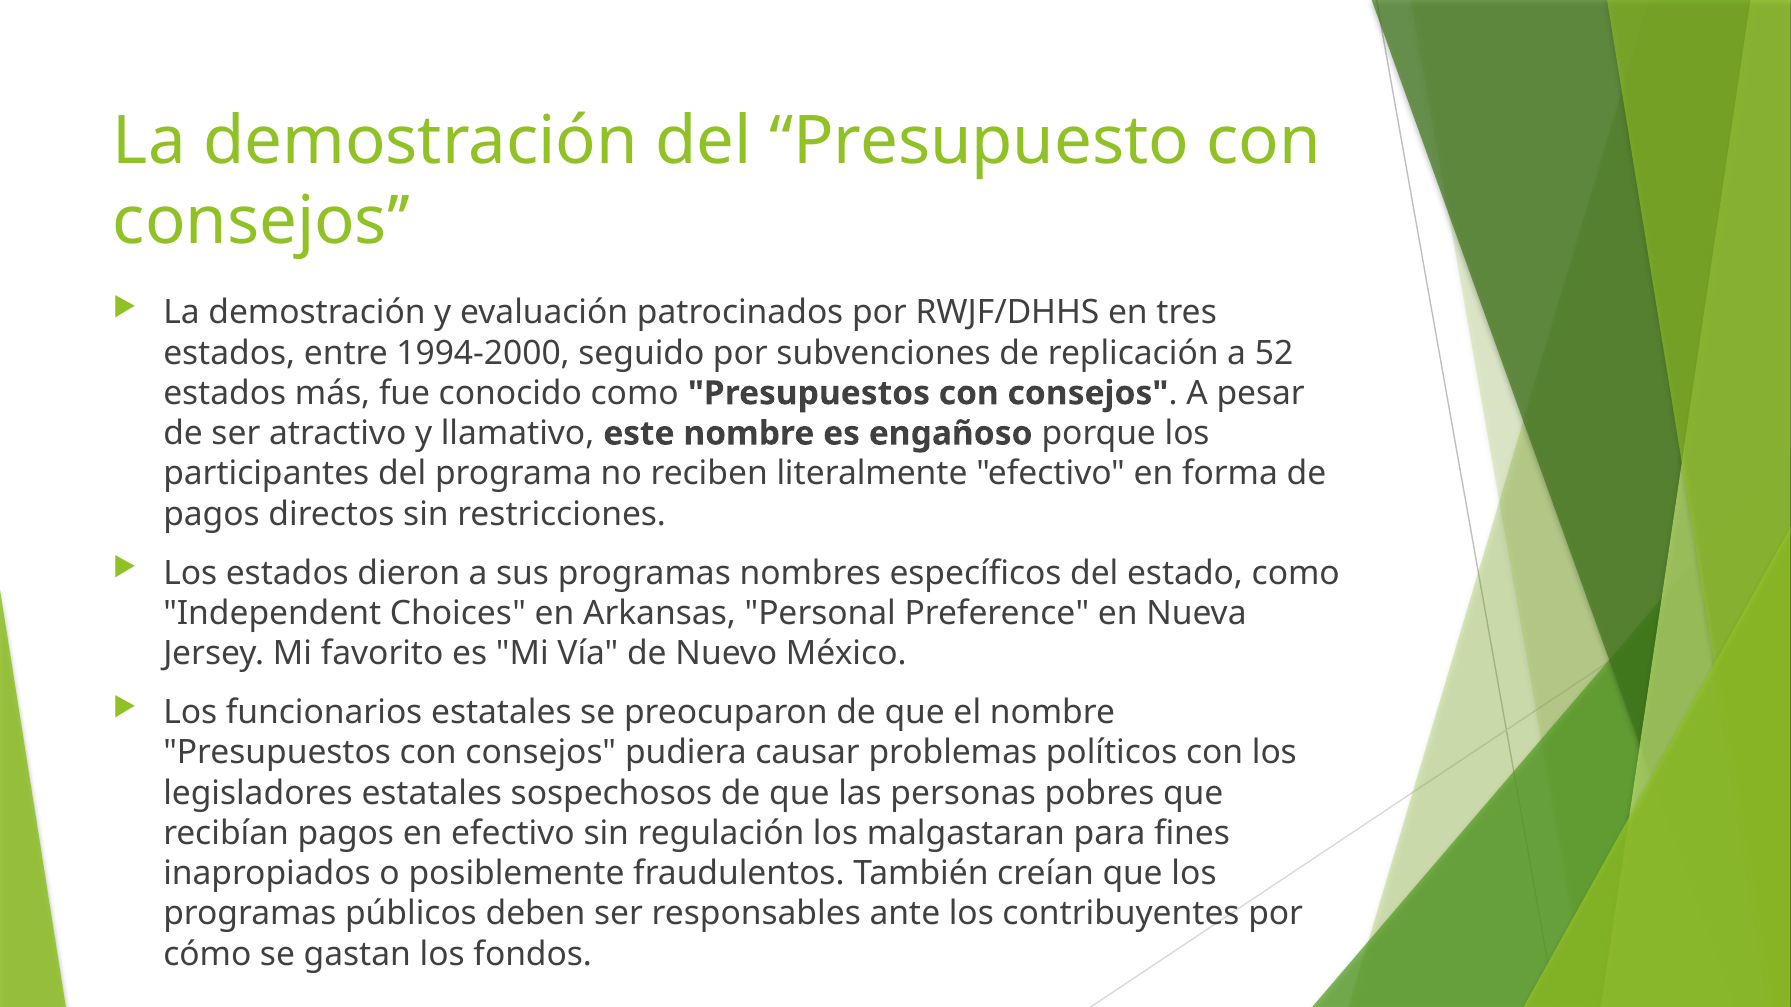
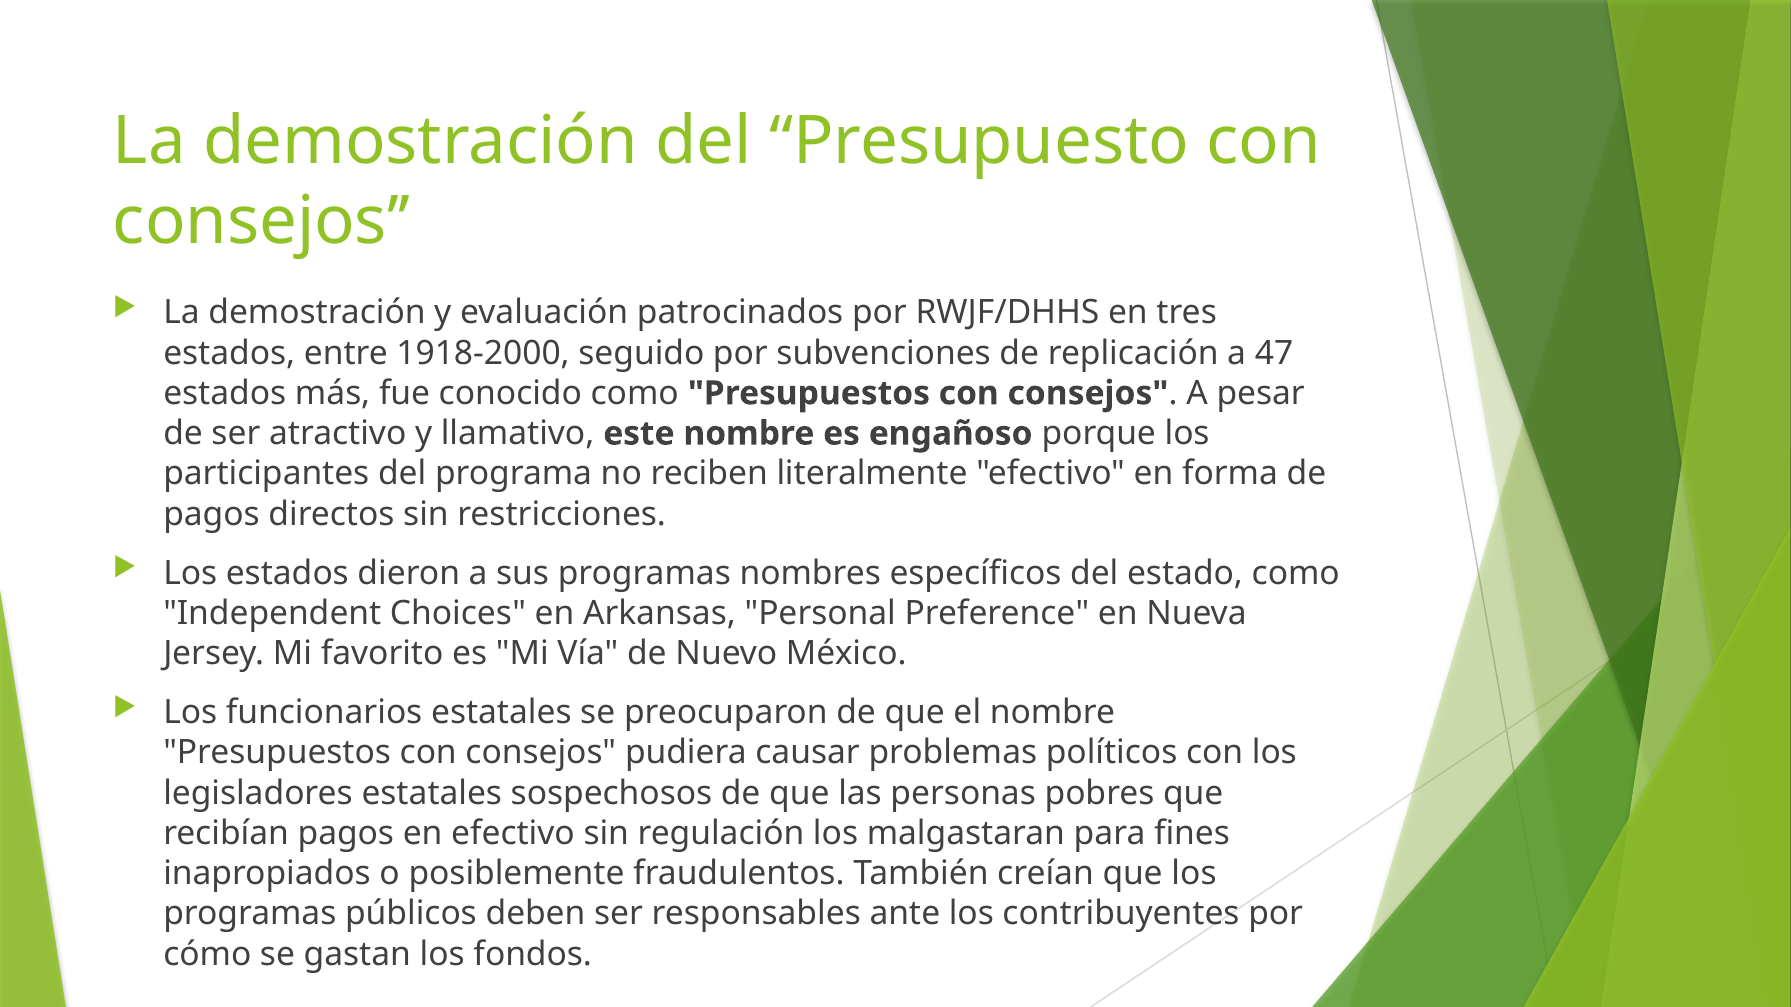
1994-2000: 1994-2000 -> 1918-2000
52: 52 -> 47
